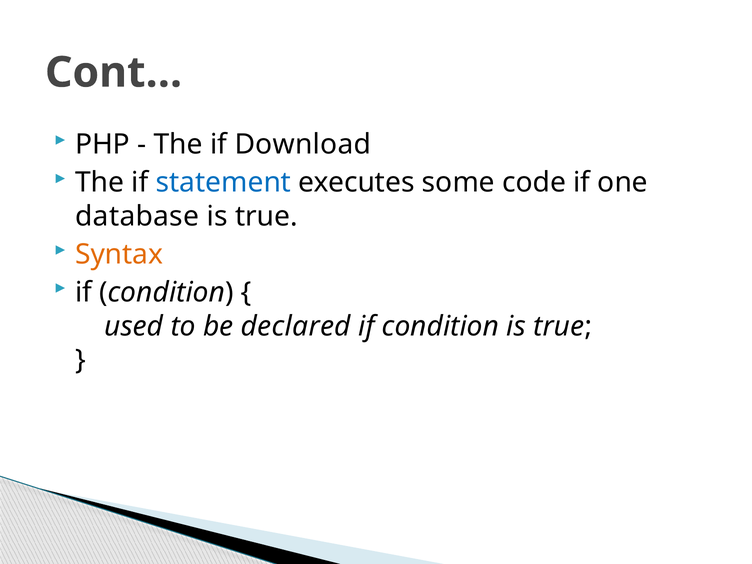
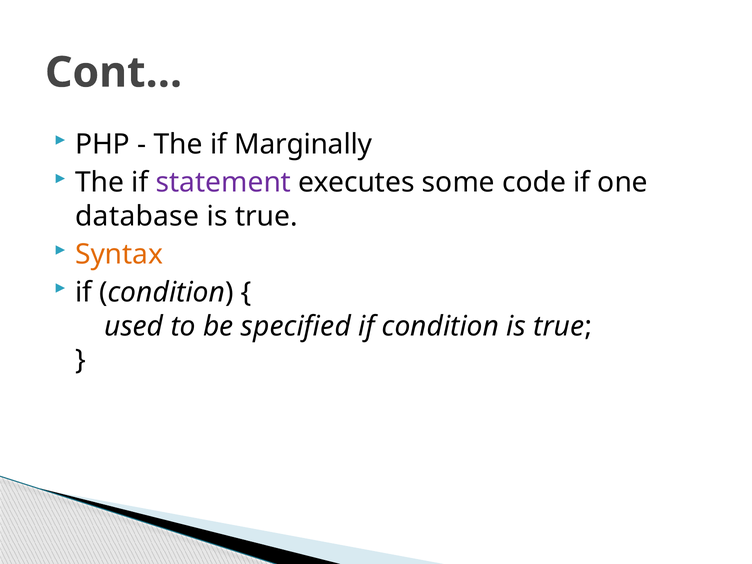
Download: Download -> Marginally
statement colour: blue -> purple
declared: declared -> specified
